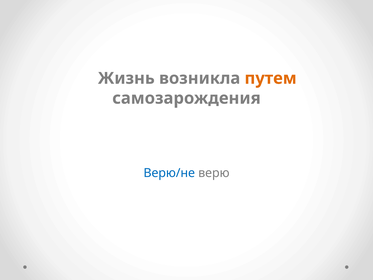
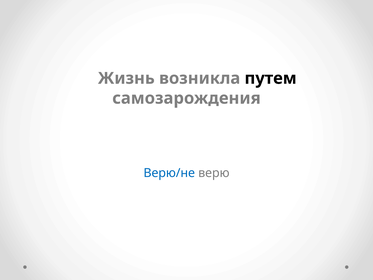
путем colour: orange -> black
